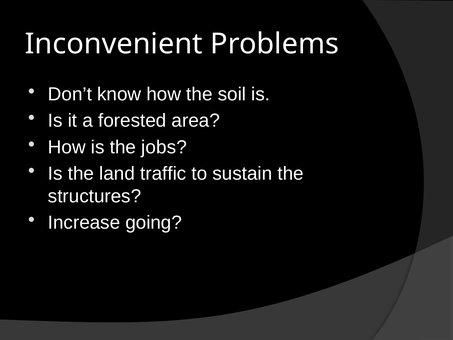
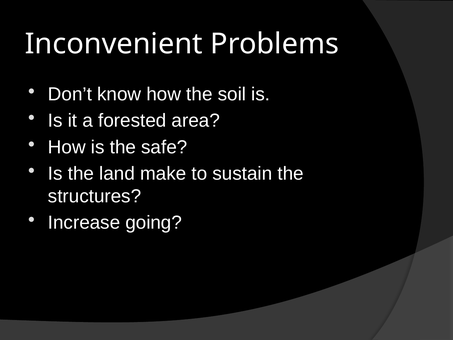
jobs: jobs -> safe
traffic: traffic -> make
